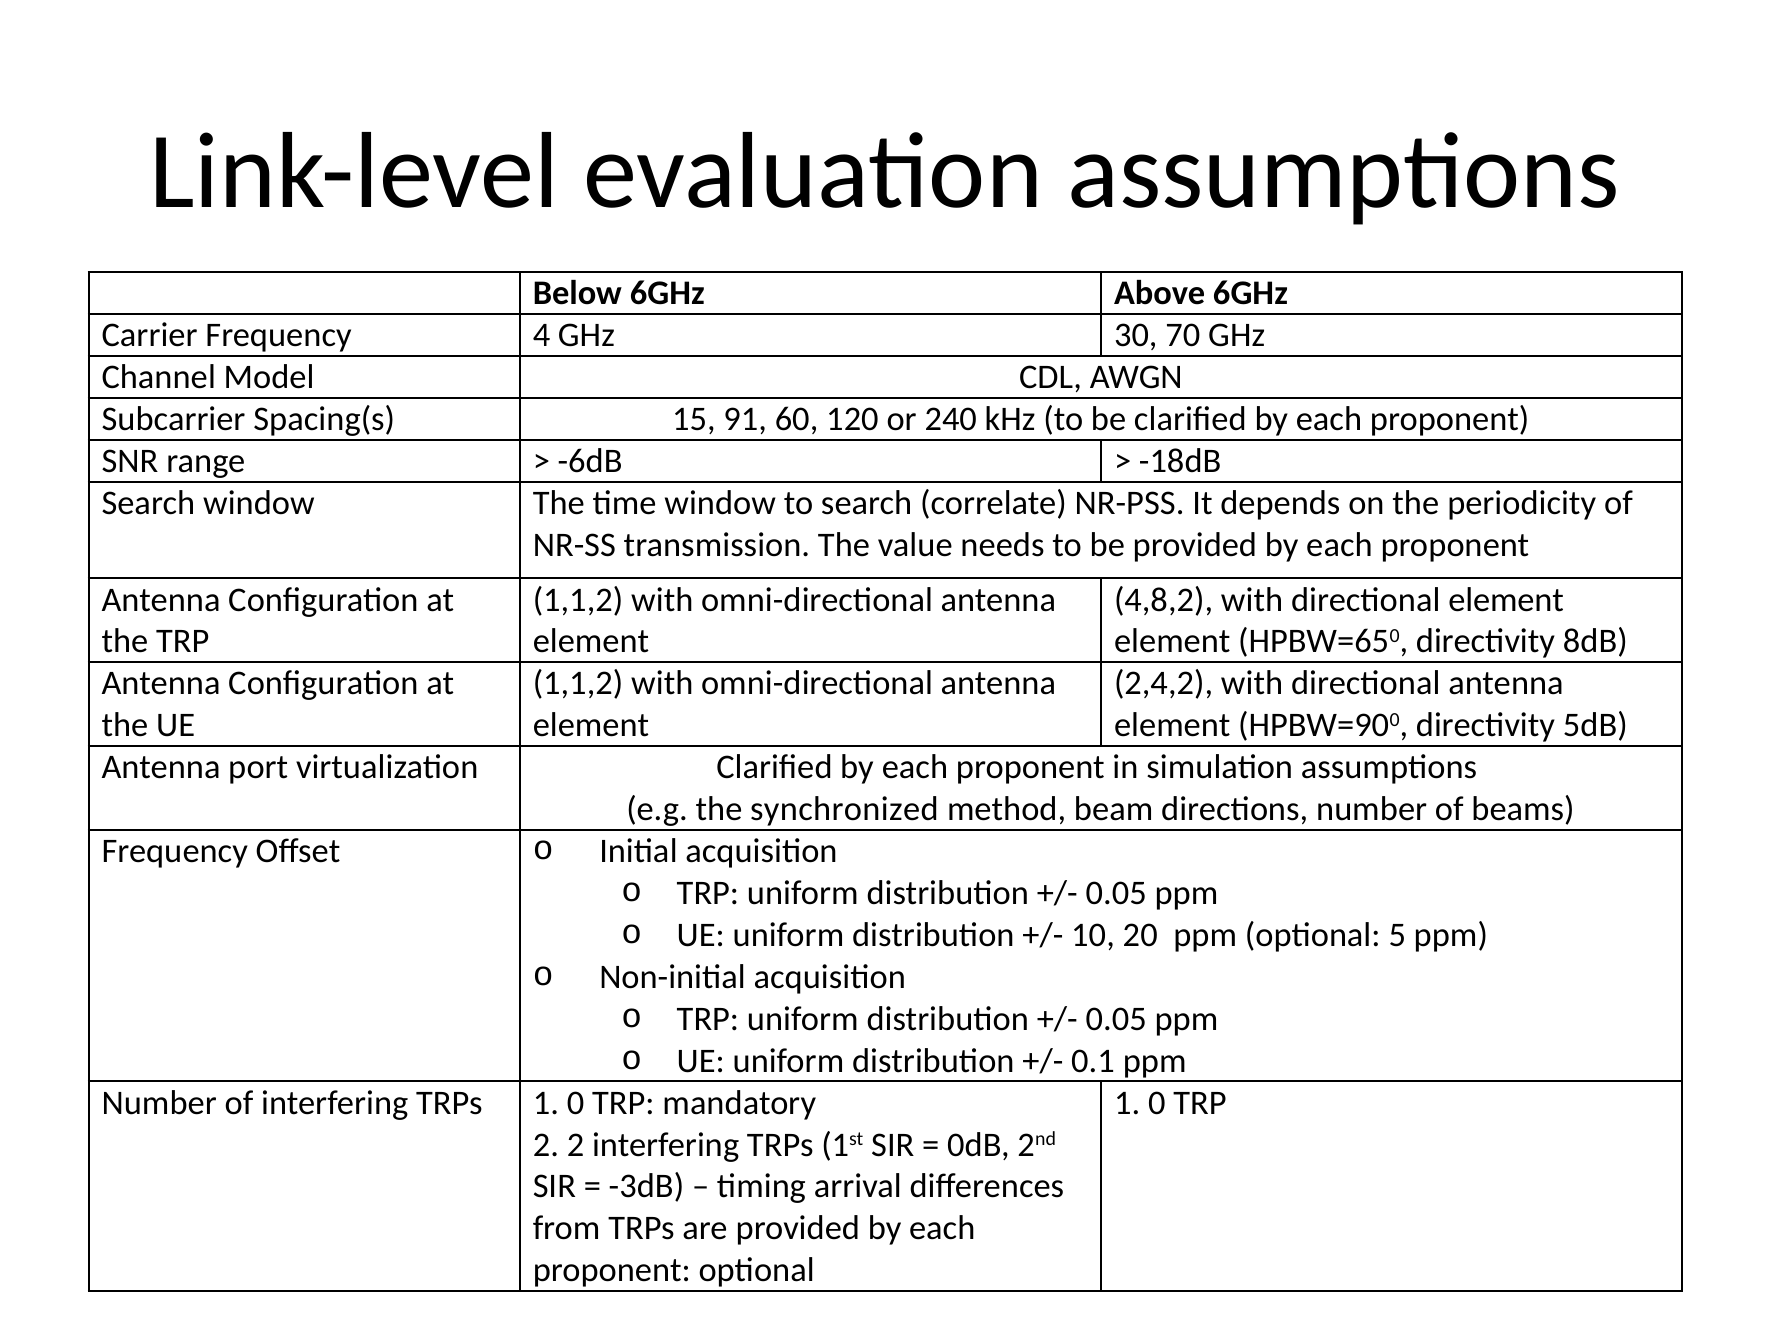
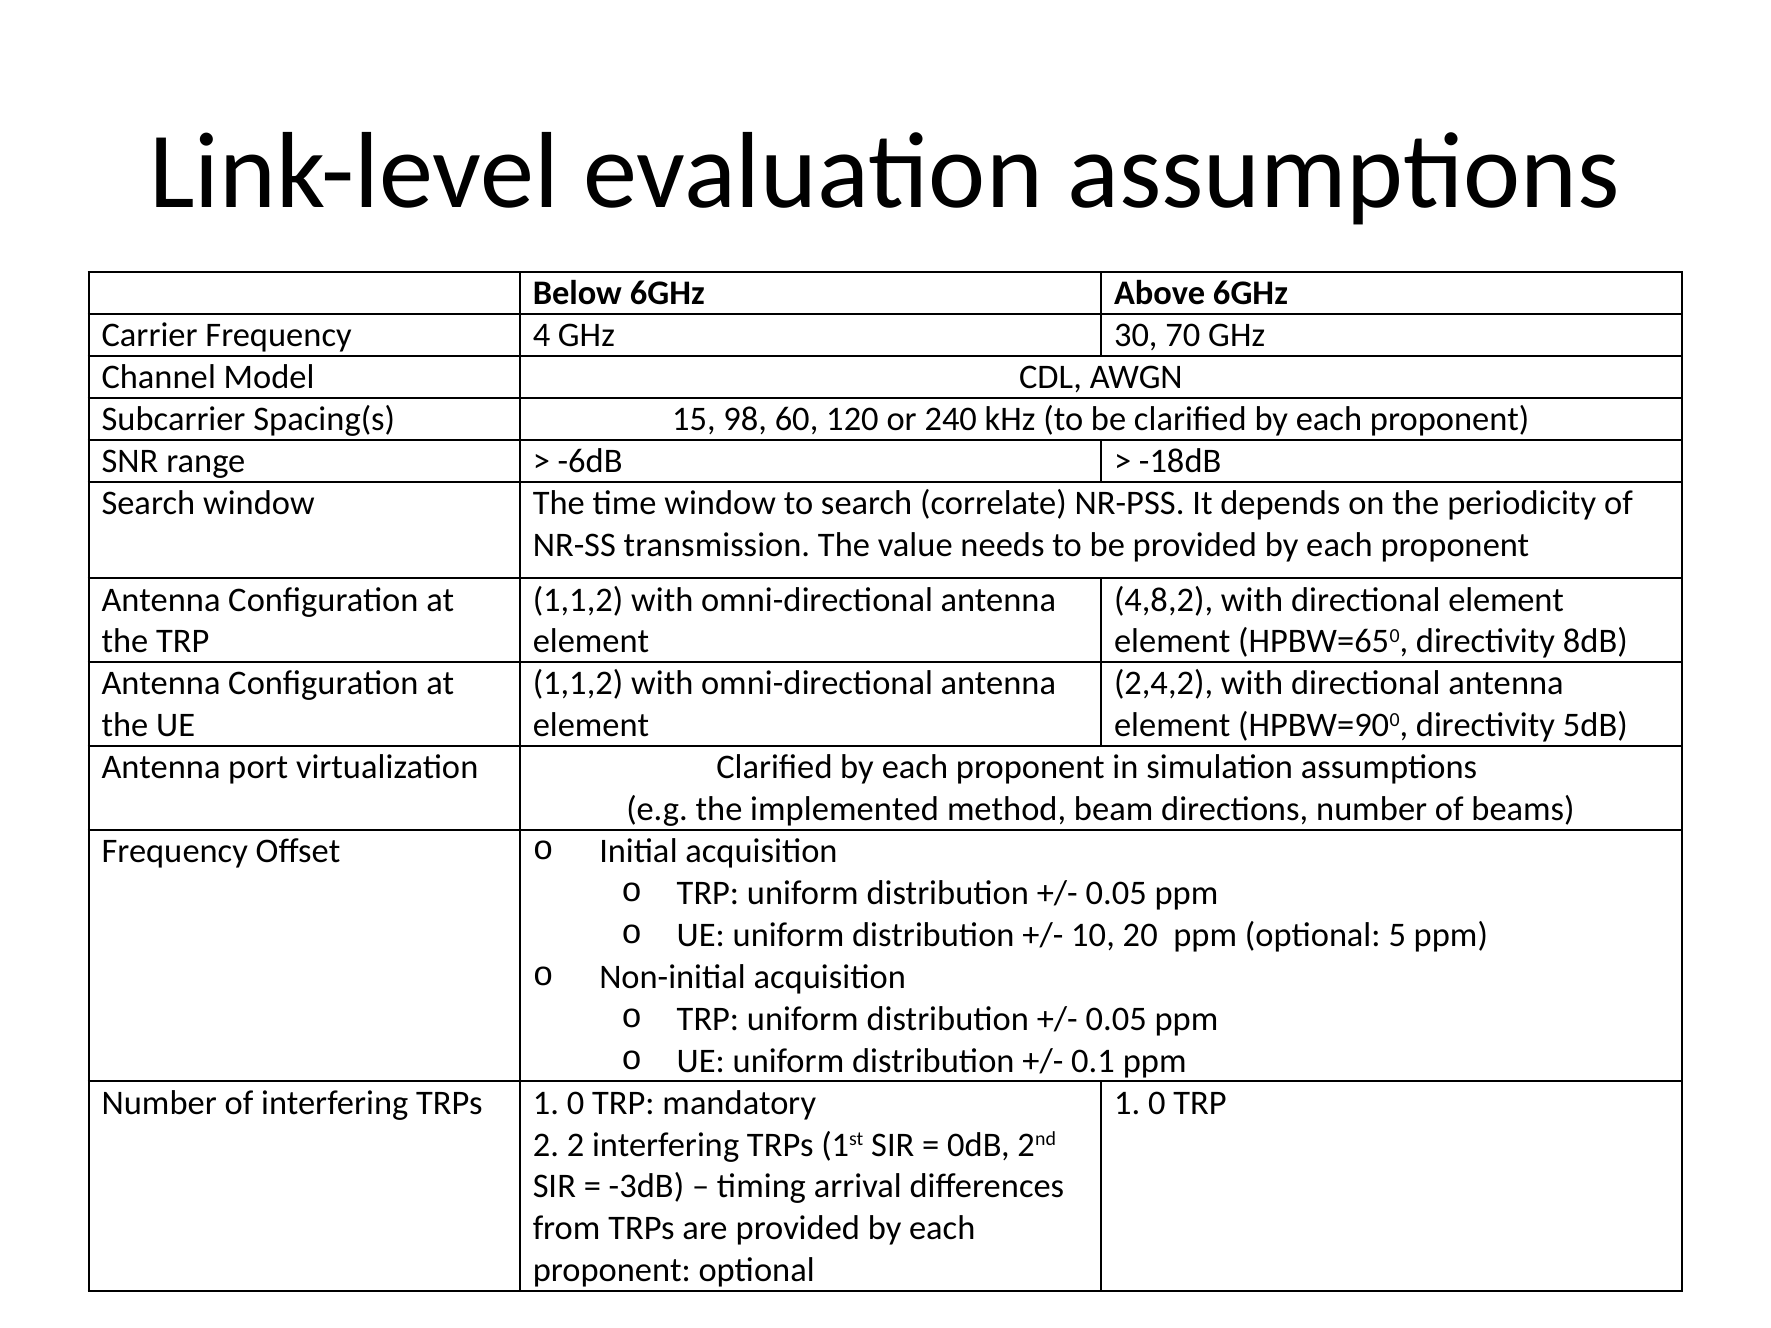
91: 91 -> 98
synchronized: synchronized -> implemented
